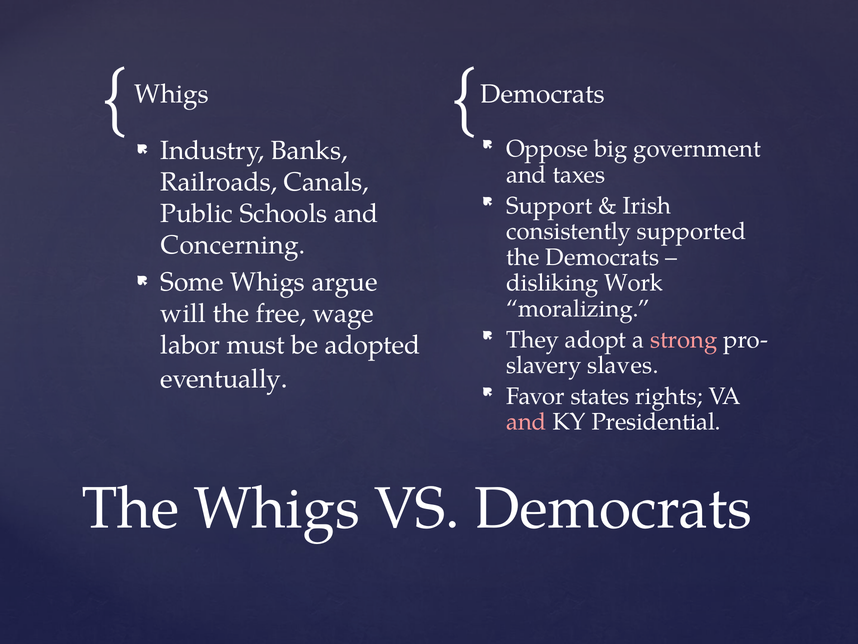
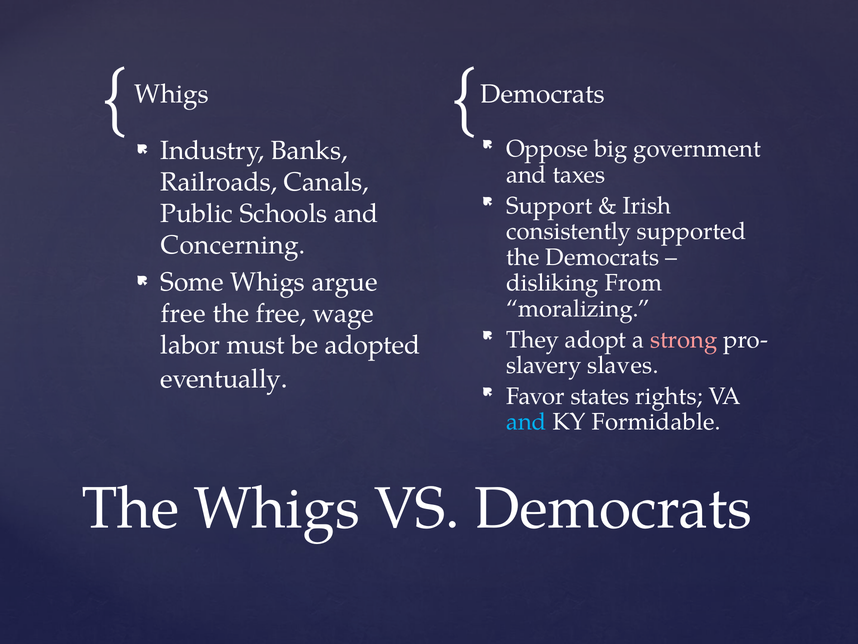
Work: Work -> From
will at (183, 314): will -> free
and at (526, 422) colour: pink -> light blue
Presidential: Presidential -> Formidable
